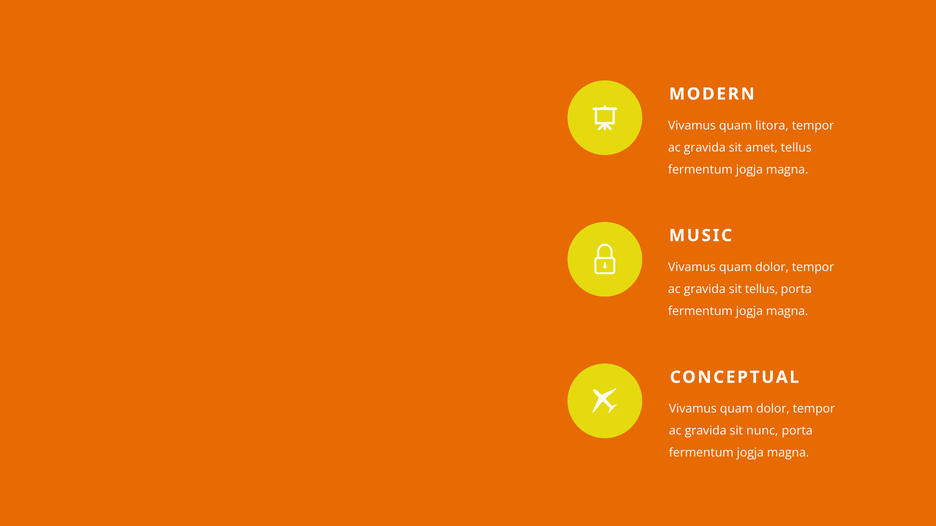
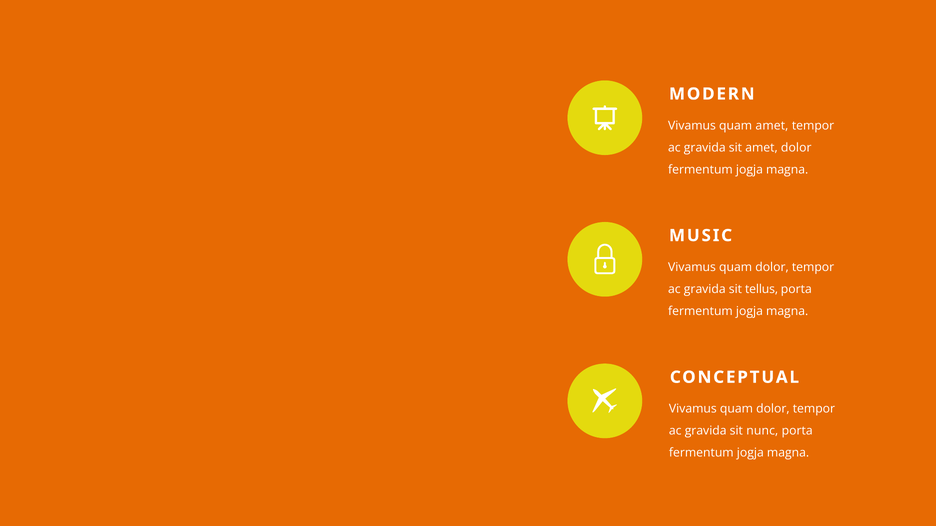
quam litora: litora -> amet
amet tellus: tellus -> dolor
